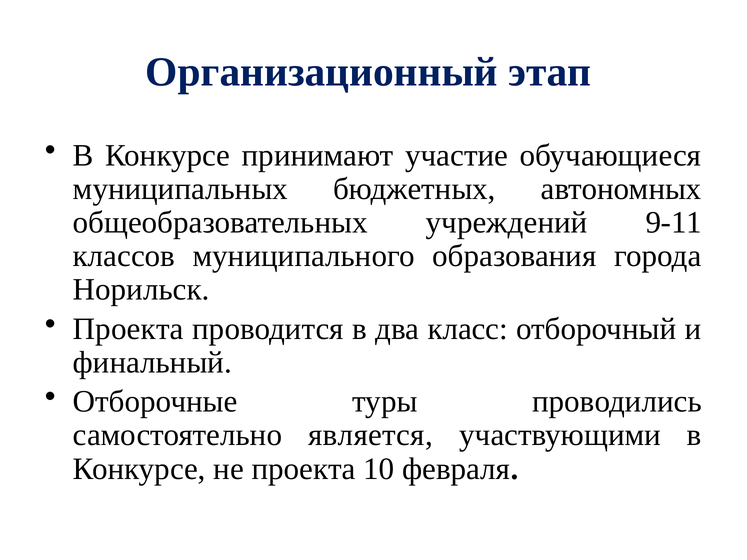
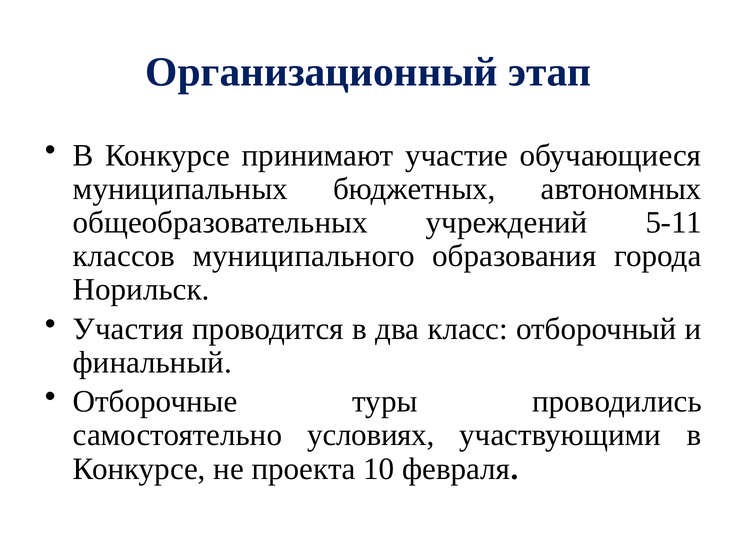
9-11: 9-11 -> 5-11
Проекта at (128, 329): Проекта -> Участия
является: является -> условиях
